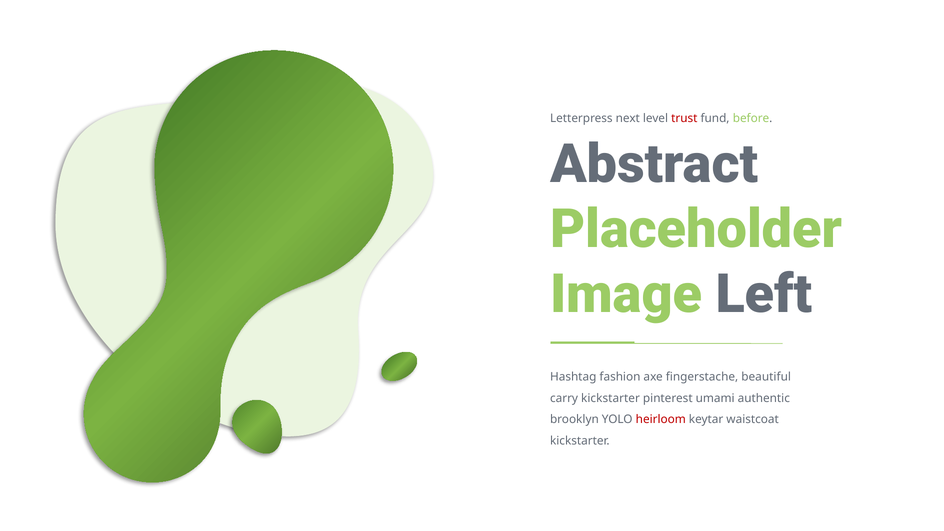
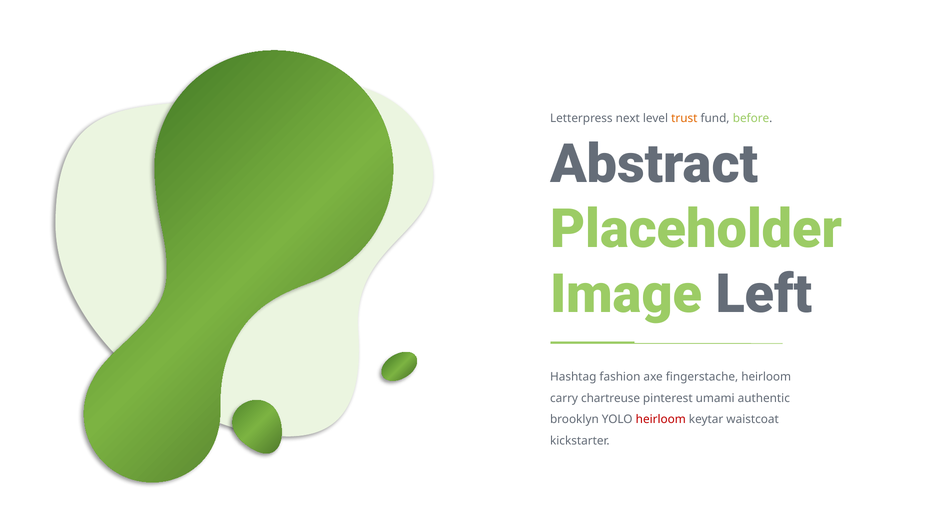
trust colour: red -> orange
fingerstache beautiful: beautiful -> heirloom
carry kickstarter: kickstarter -> chartreuse
